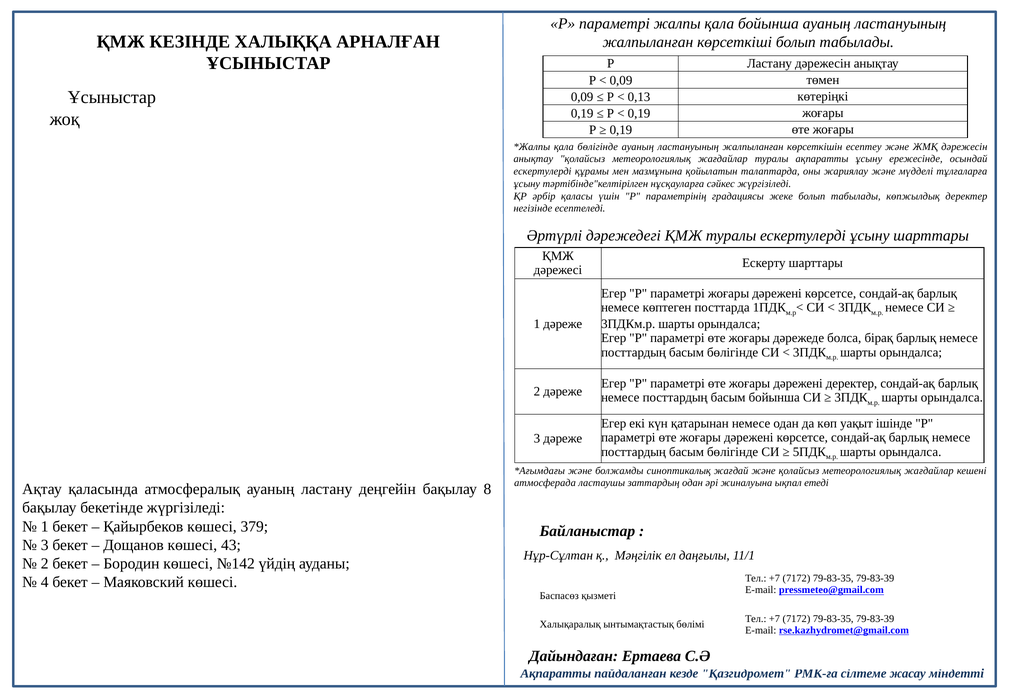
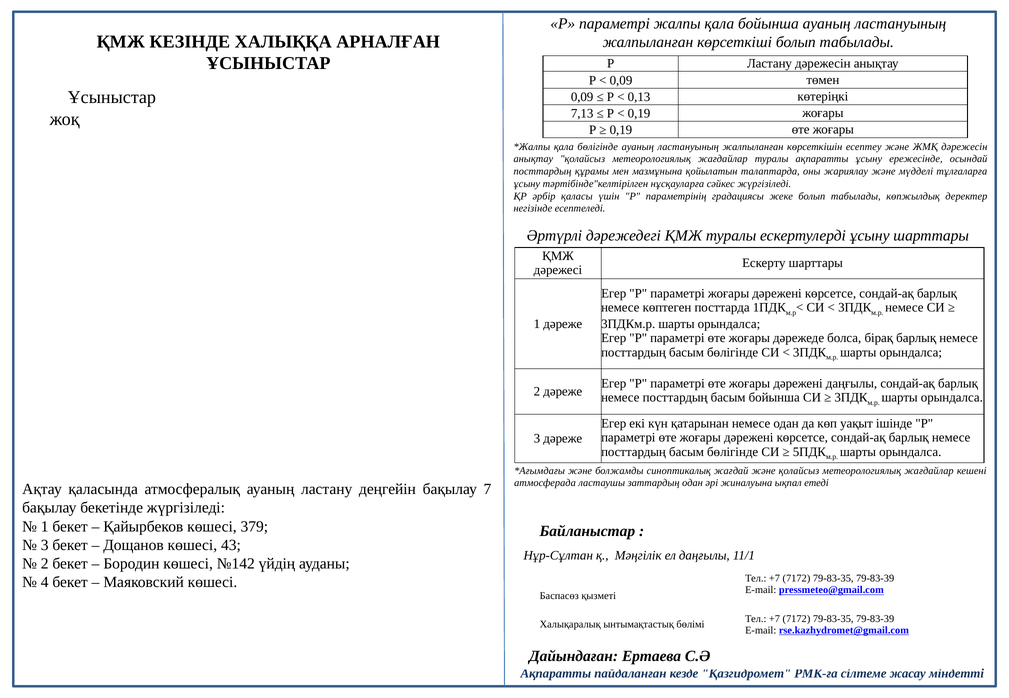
0,19 at (582, 114): 0,19 -> 7,13
ескертулерді at (543, 171): ескертулерді -> посттардың
дәрежені деректер: деректер -> даңғылы
8: 8 -> 7
